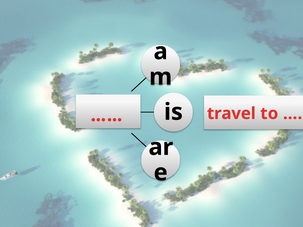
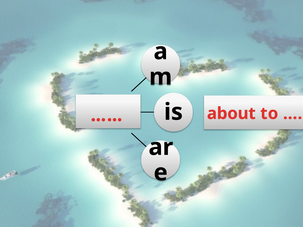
travel: travel -> about
